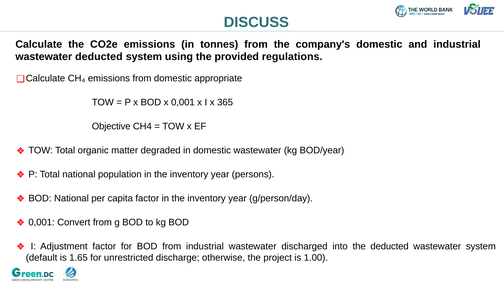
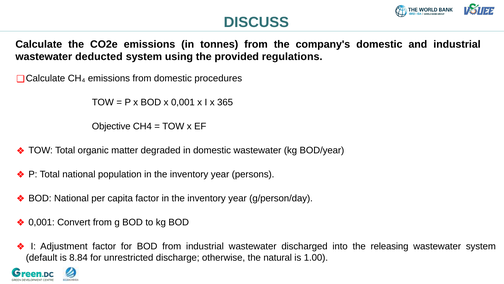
appropriate: appropriate -> procedures
the deducted: deducted -> releasing
1.65: 1.65 -> 8.84
project: project -> natural
